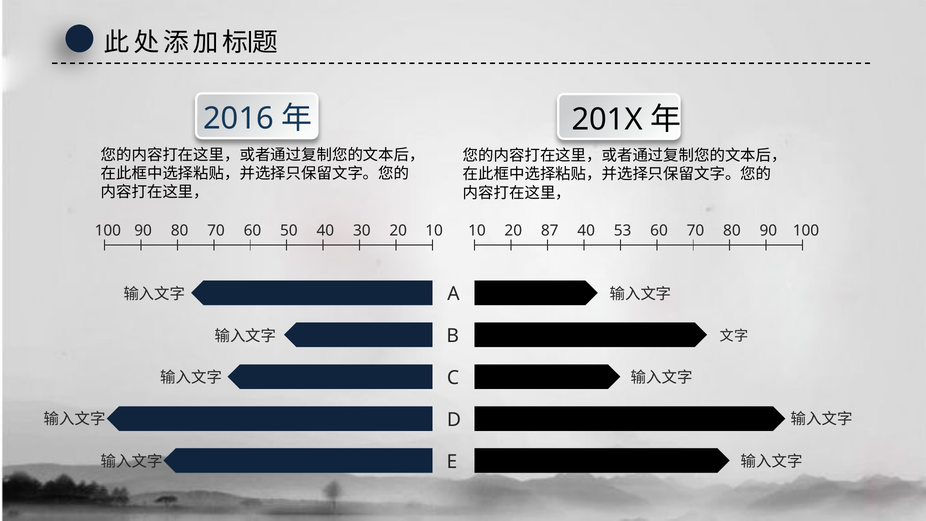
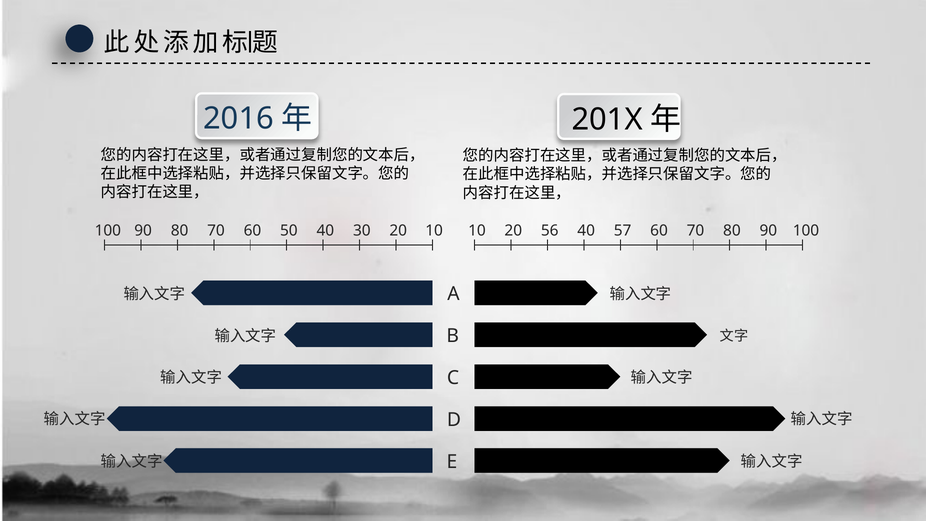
87: 87 -> 56
53: 53 -> 57
